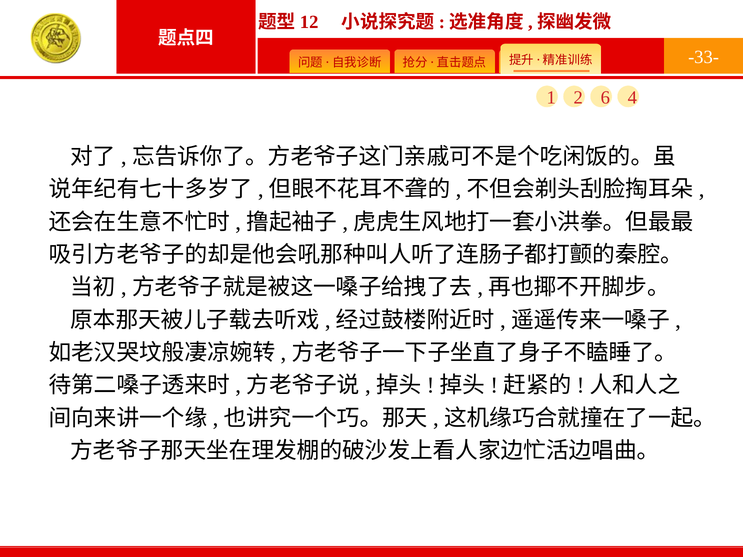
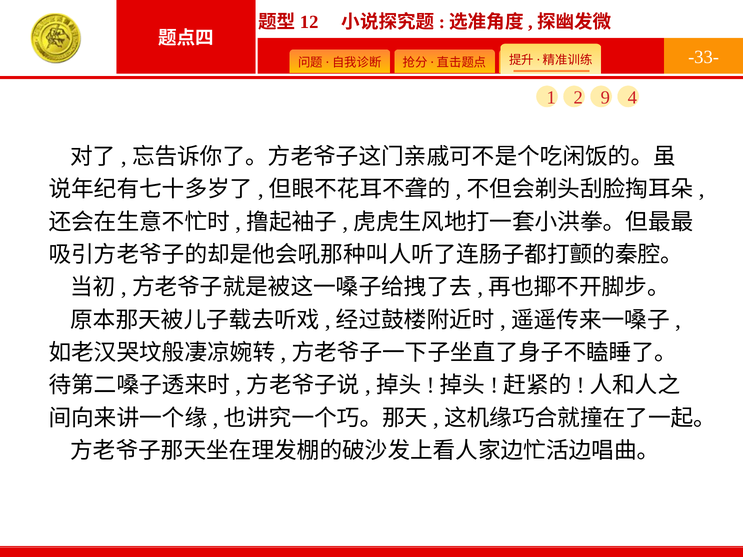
6: 6 -> 9
